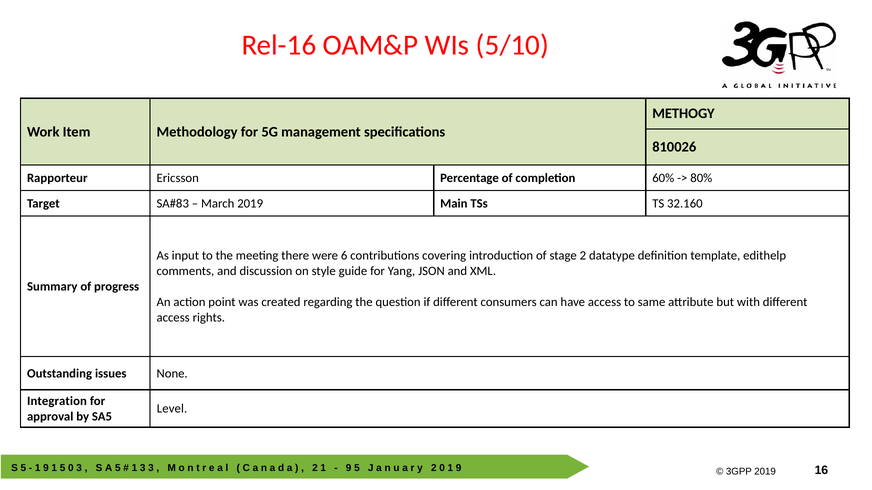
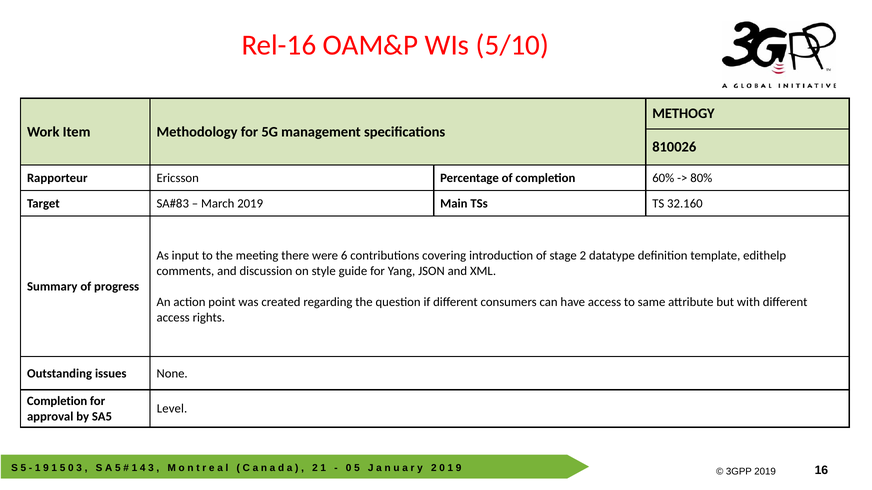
Integration at (57, 401): Integration -> Completion
3 at (143, 468): 3 -> 4
9 at (349, 468): 9 -> 0
